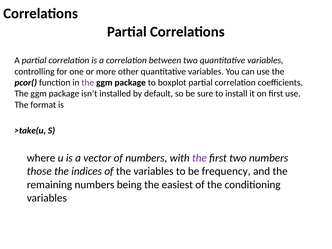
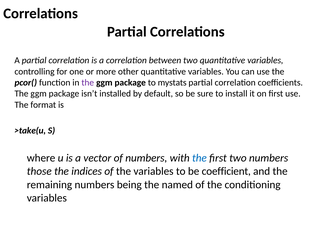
boxplot: boxplot -> mystats
the at (199, 158) colour: purple -> blue
frequency: frequency -> coefficient
easiest: easiest -> named
